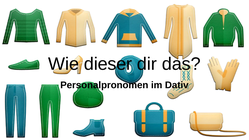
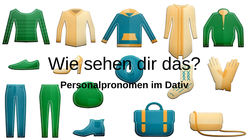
dieser: dieser -> sehen
